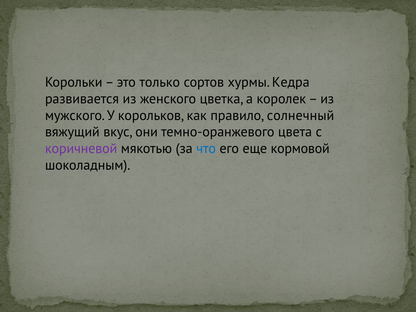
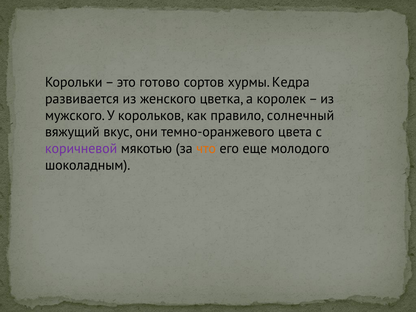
только: только -> готово
что colour: blue -> orange
кормовой: кормовой -> молодого
